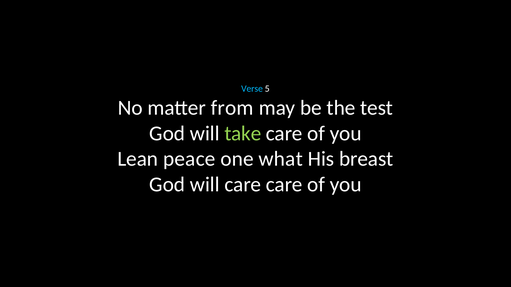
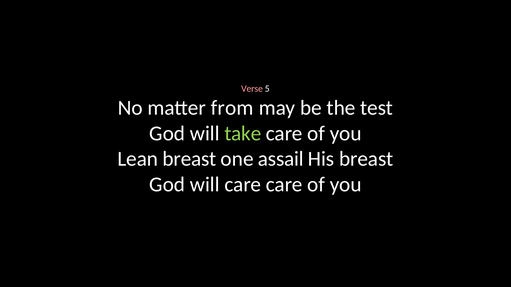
Verse colour: light blue -> pink
Lean peace: peace -> breast
what: what -> assail
